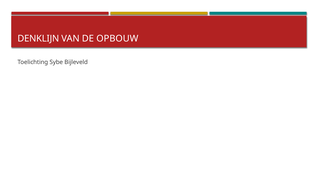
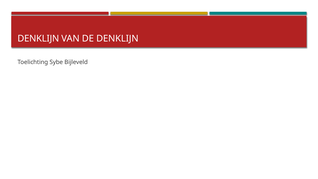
DE OPBOUW: OPBOUW -> DENKLIJN
